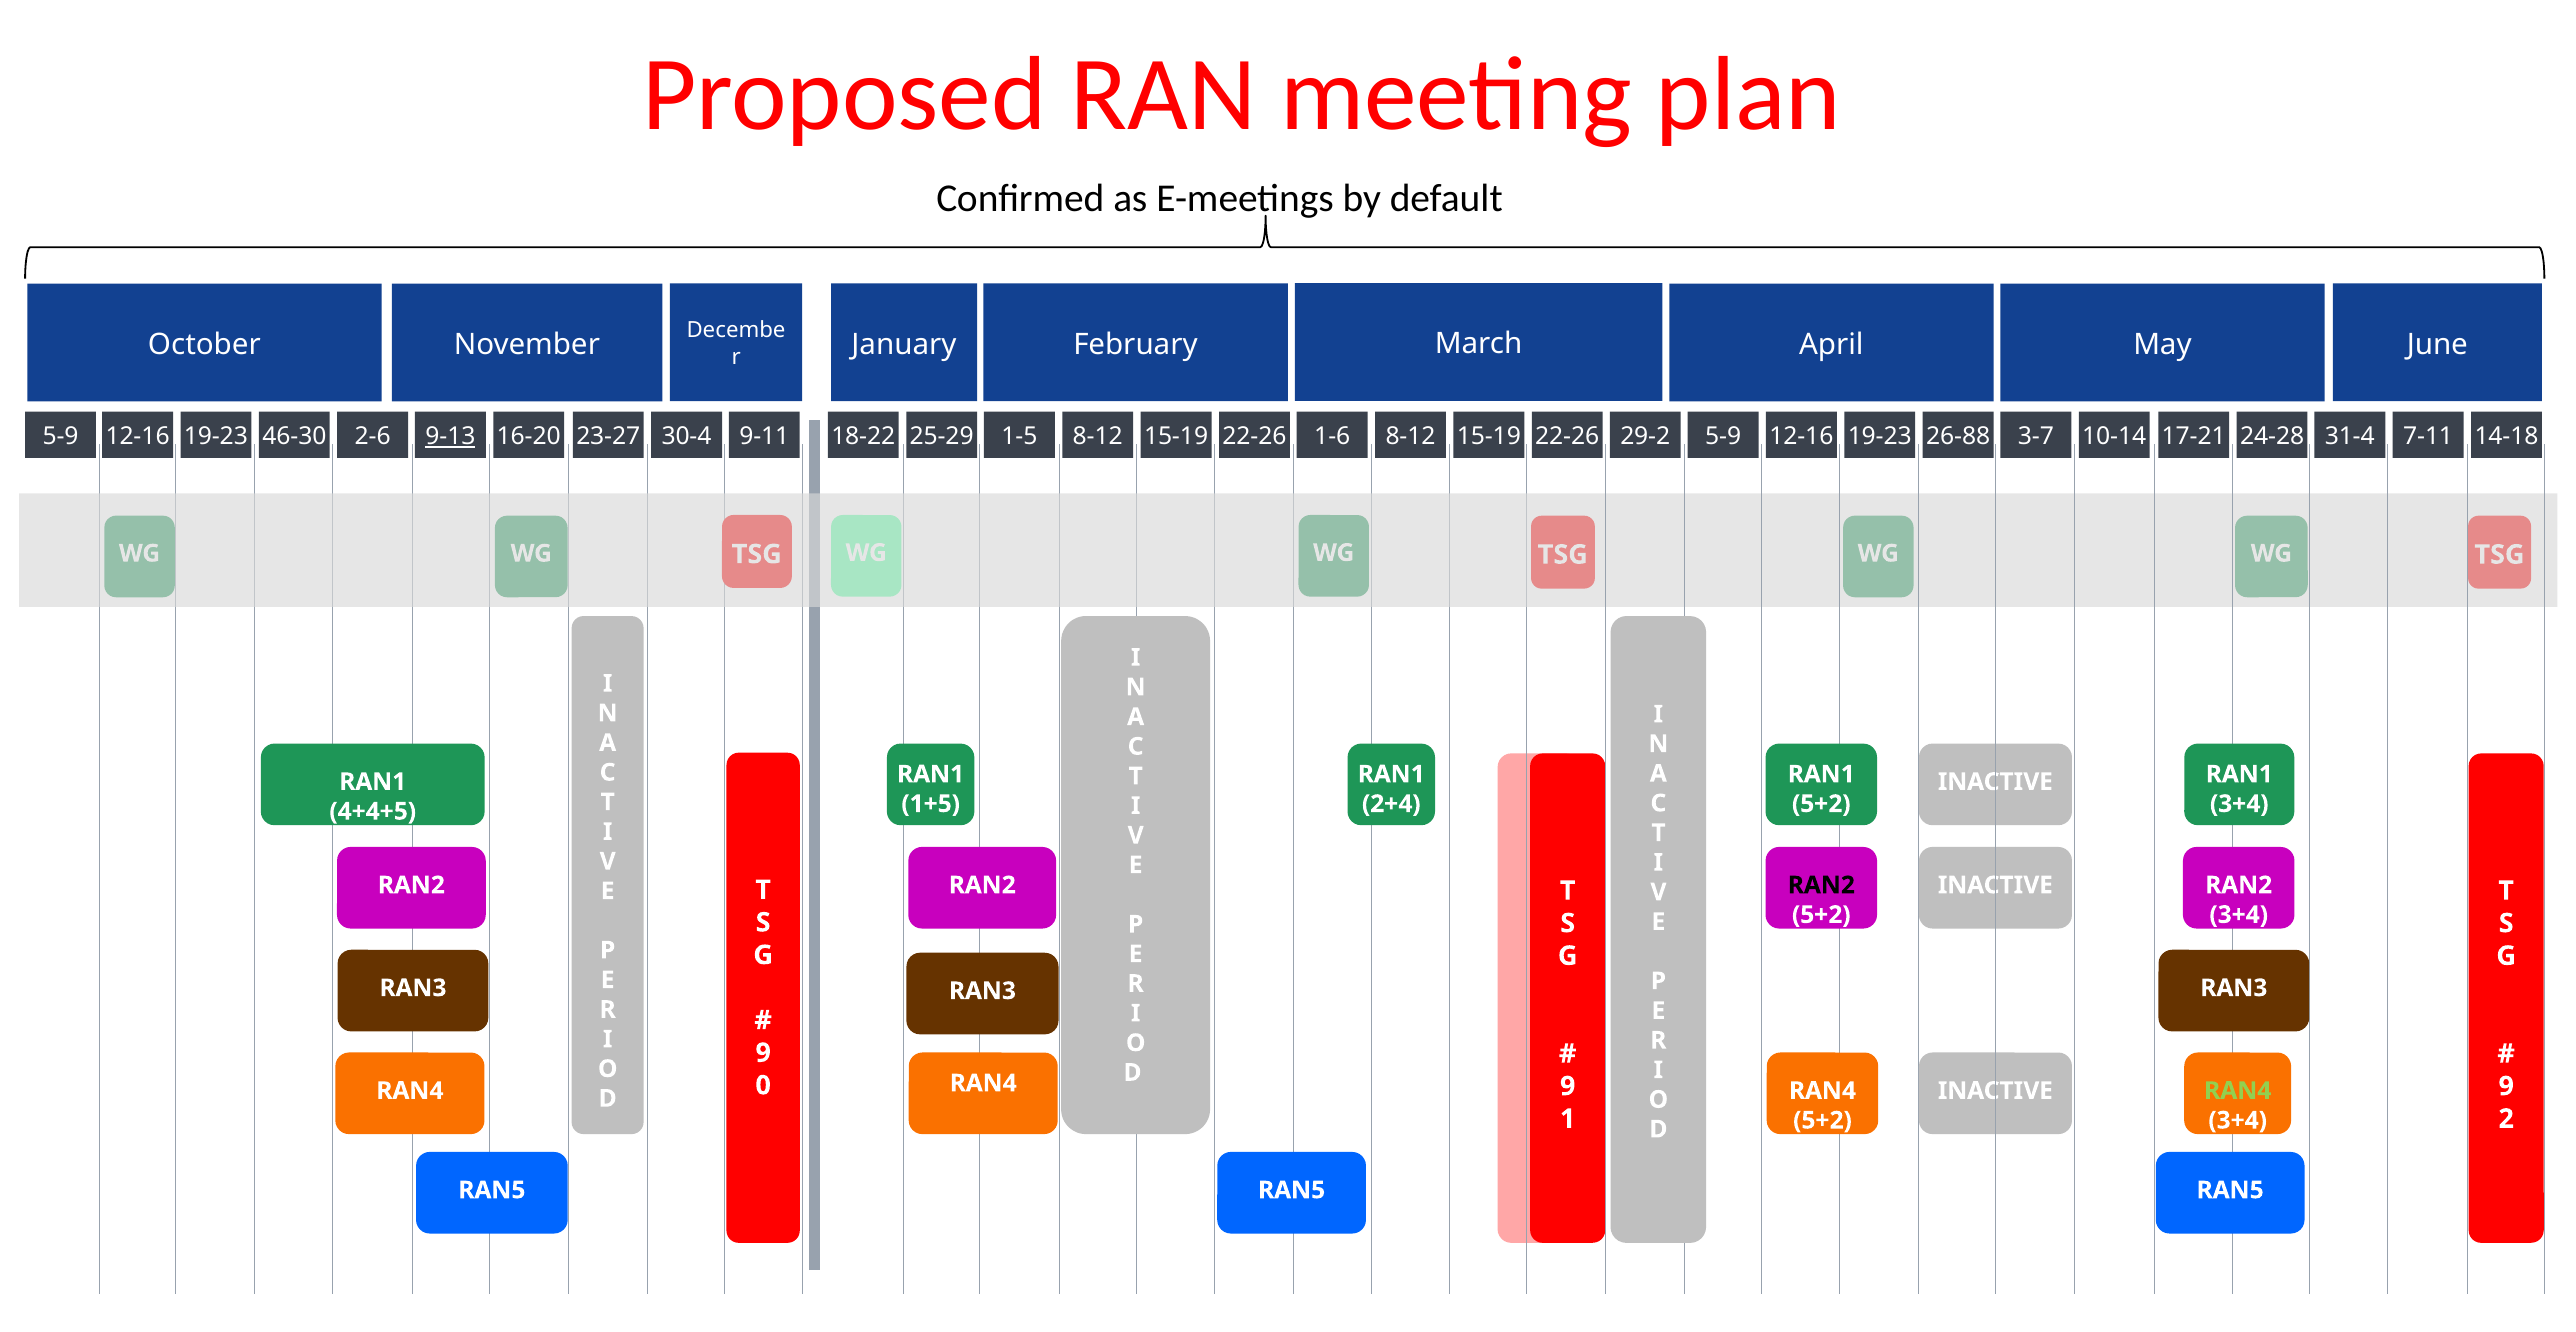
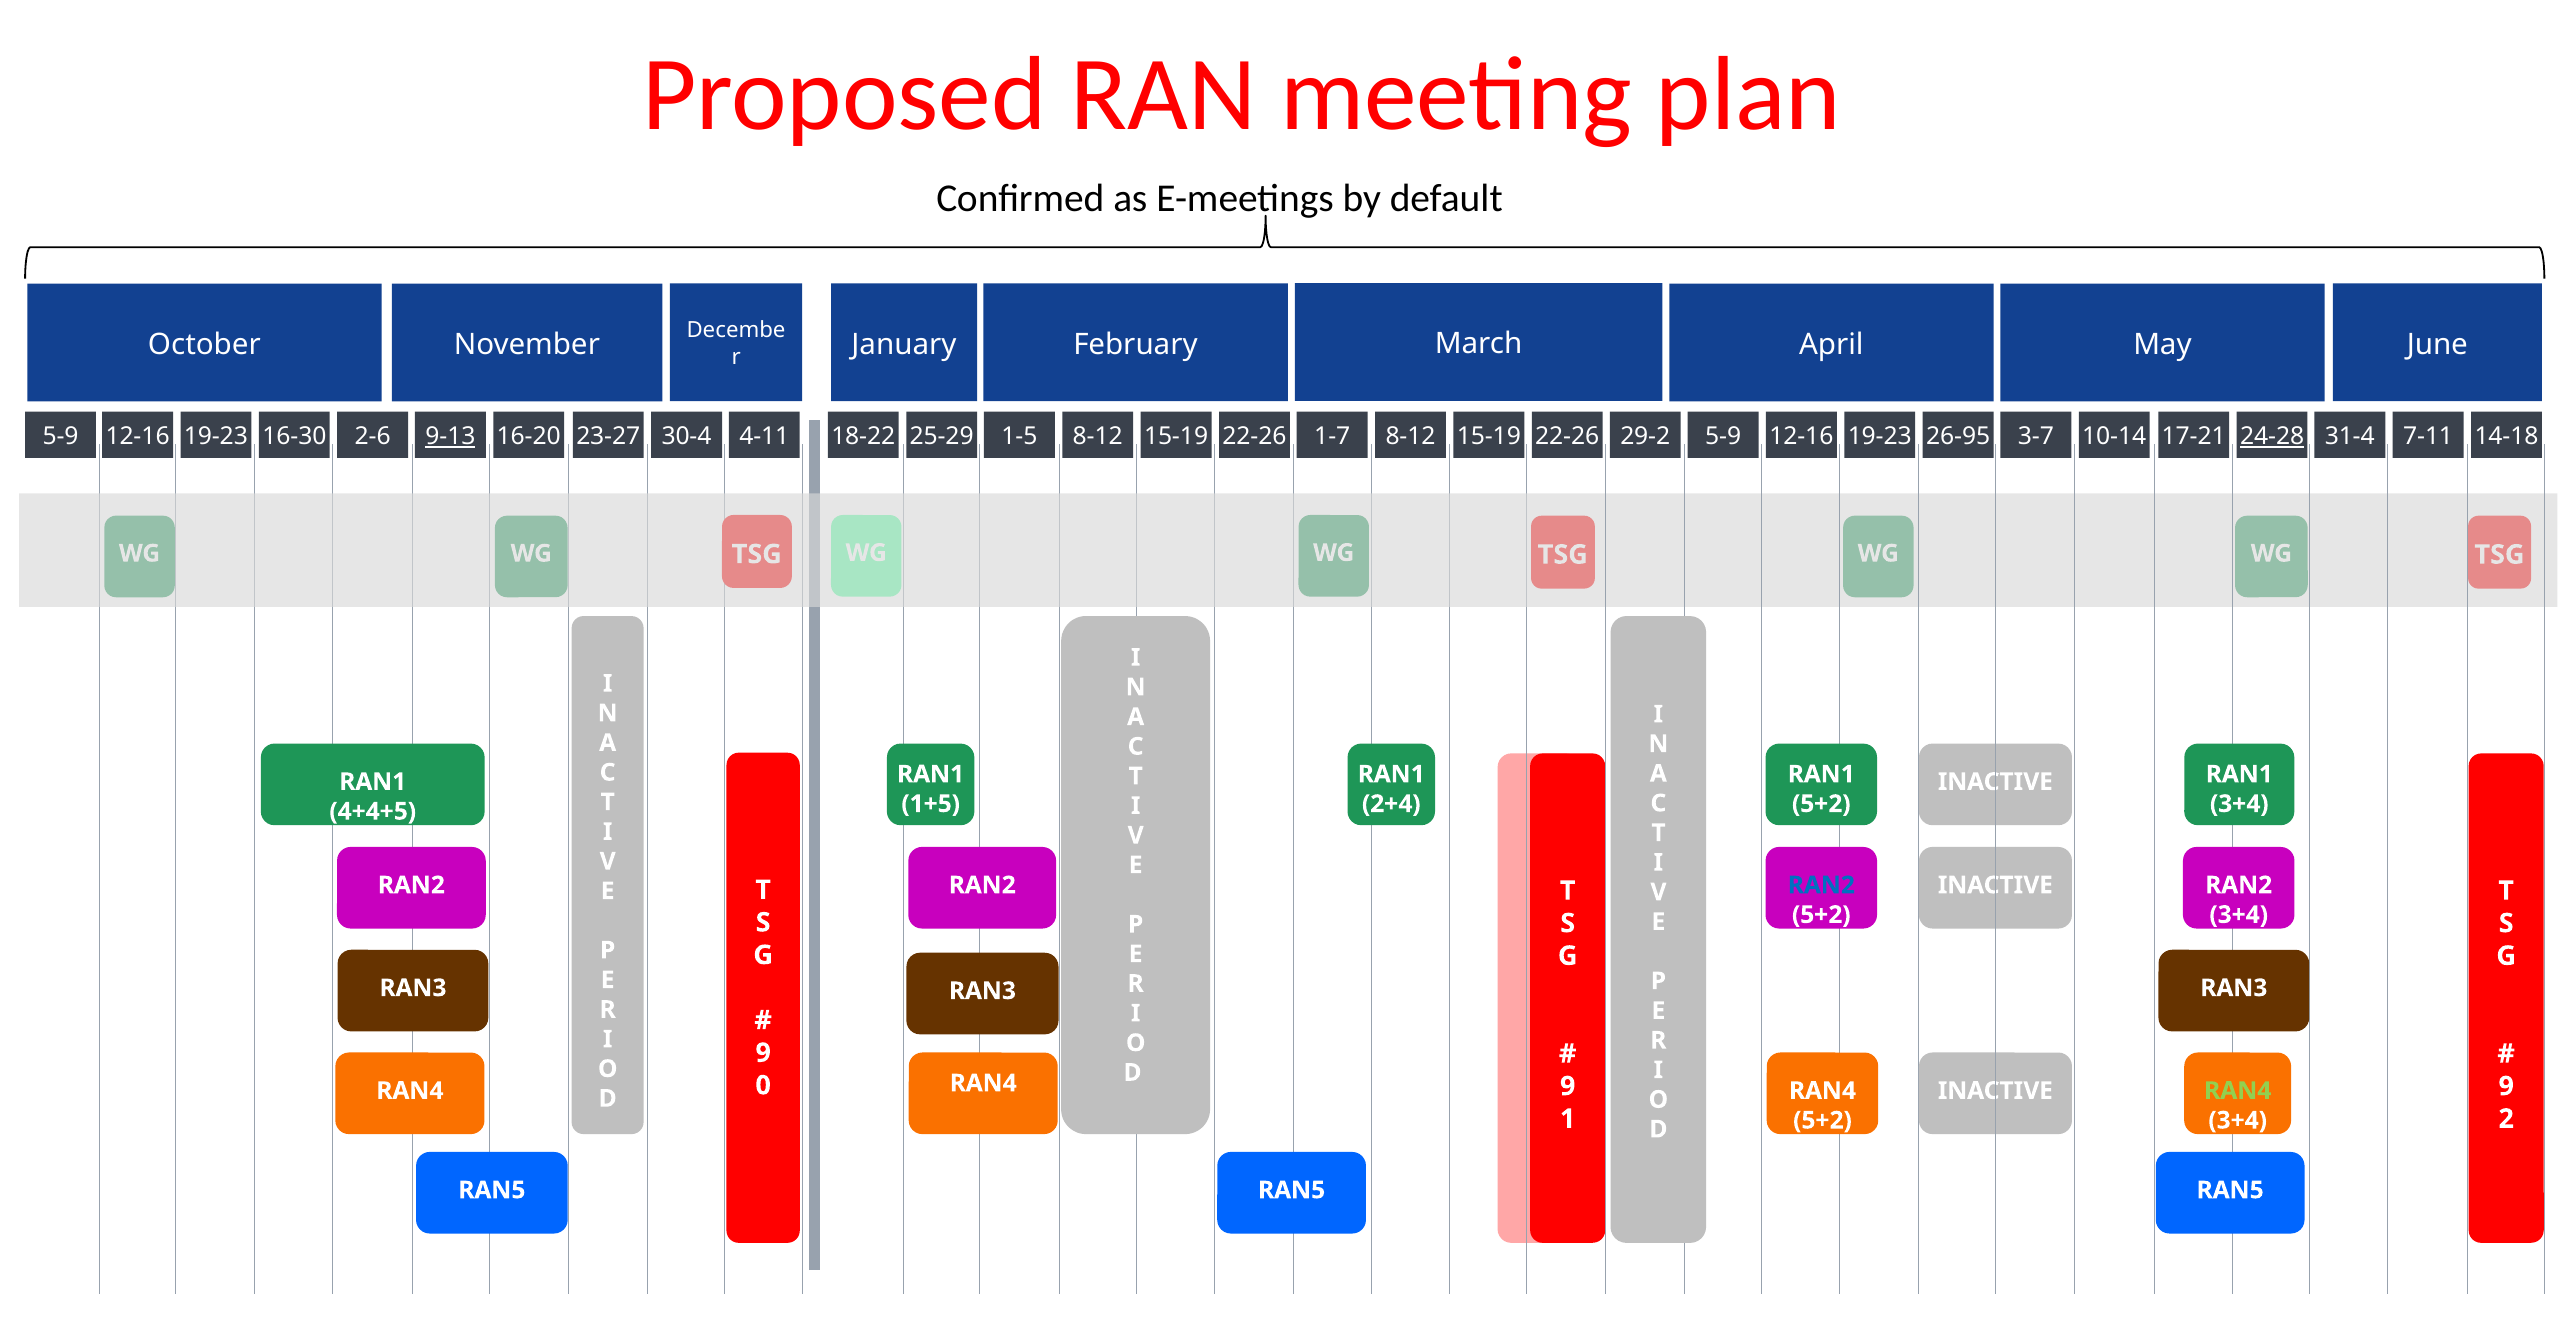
46-30: 46-30 -> 16-30
9-11: 9-11 -> 4-11
1-6: 1-6 -> 1-7
26-88: 26-88 -> 26-95
24-28 underline: none -> present
RAN2 at (1821, 885) colour: black -> blue
